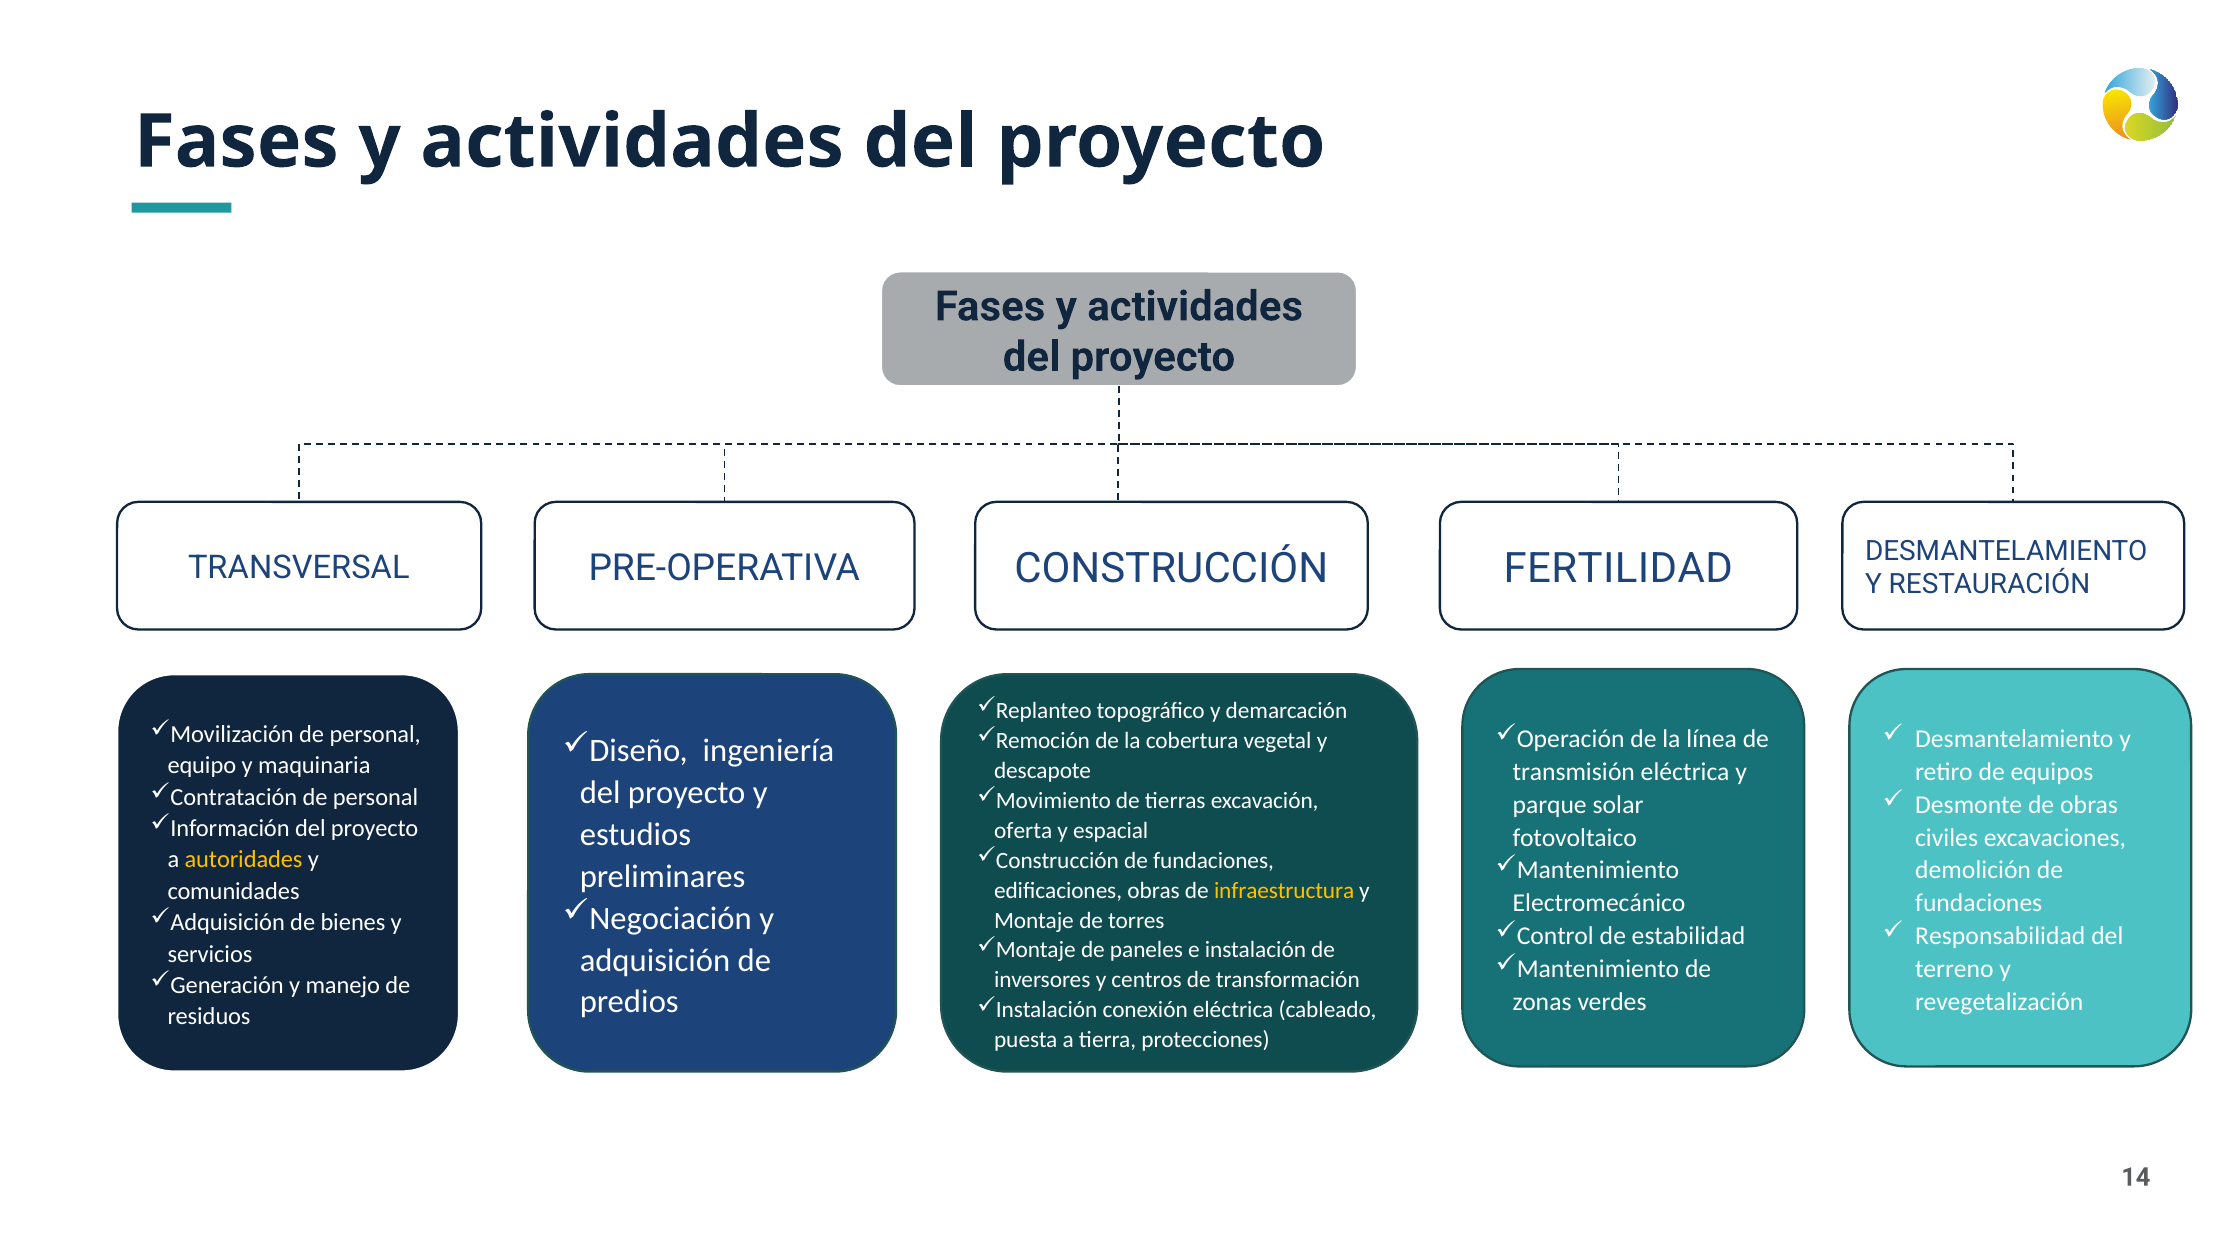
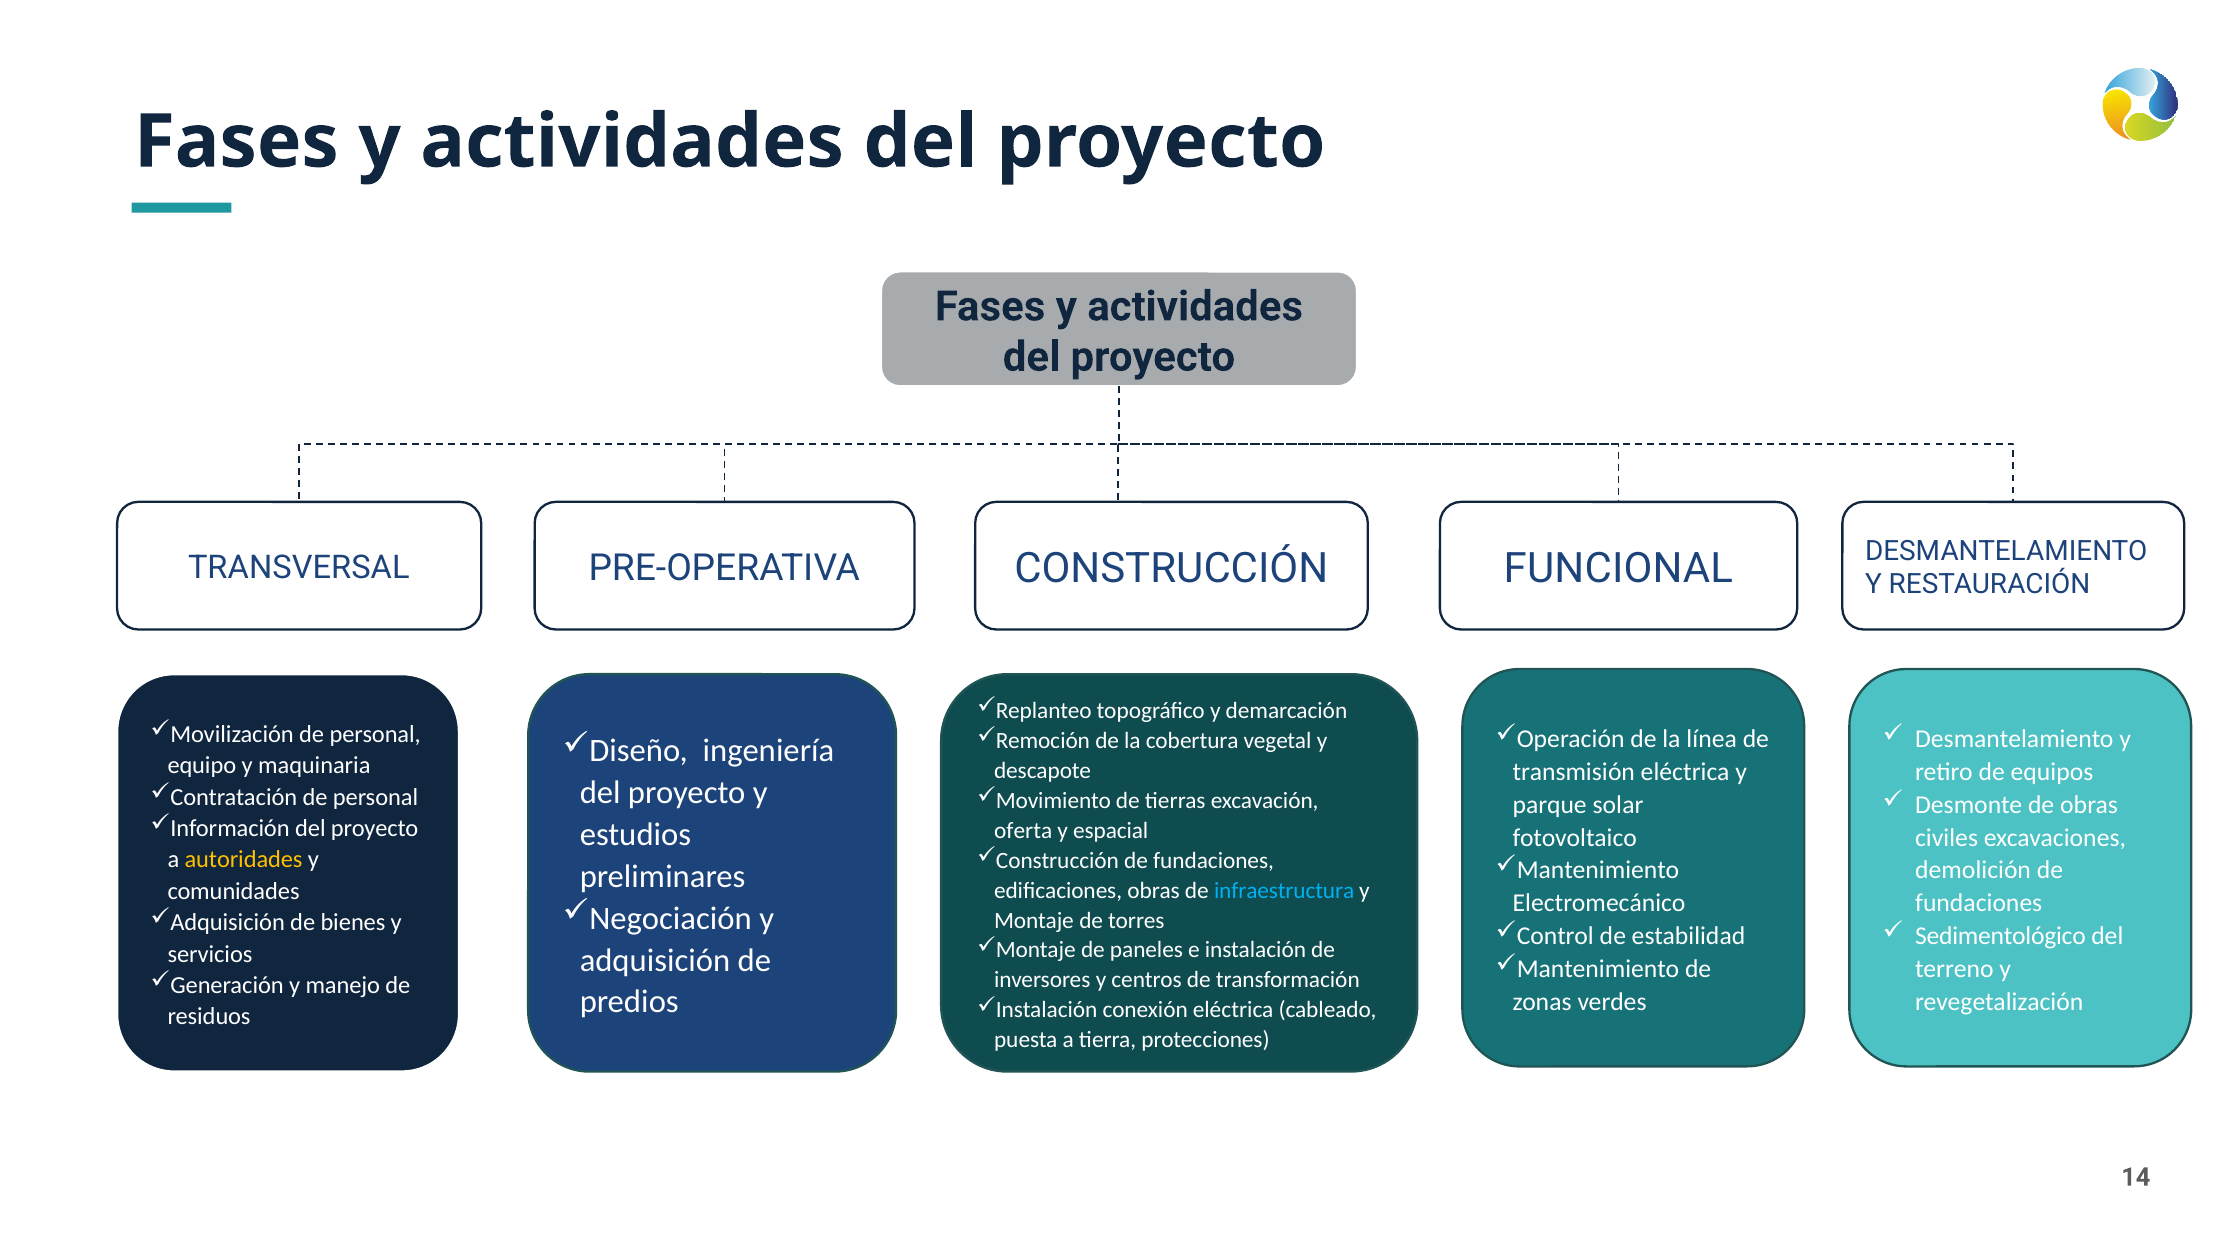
FERTILIDAD: FERTILIDAD -> FUNCIONAL
infraestructura colour: yellow -> light blue
Responsabilidad: Responsabilidad -> Sedimentológico
